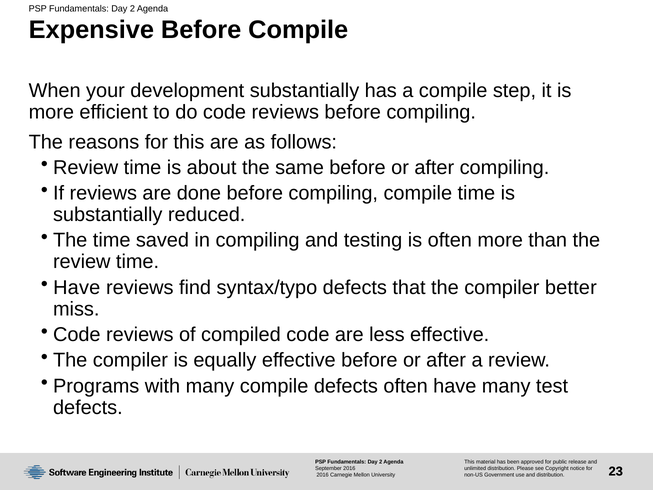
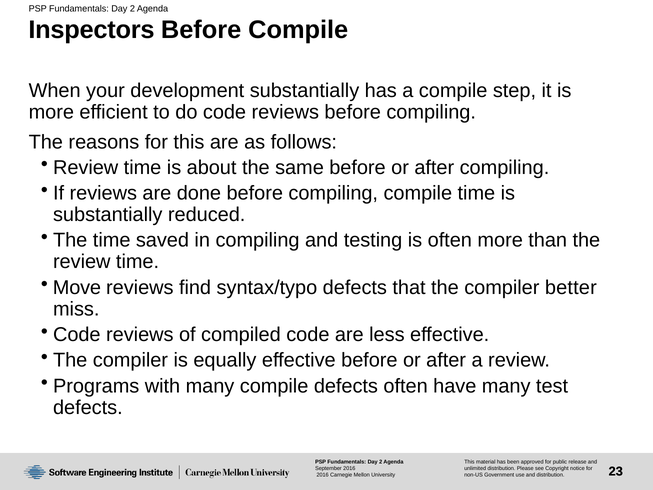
Expensive: Expensive -> Inspectors
Have at (77, 287): Have -> Move
